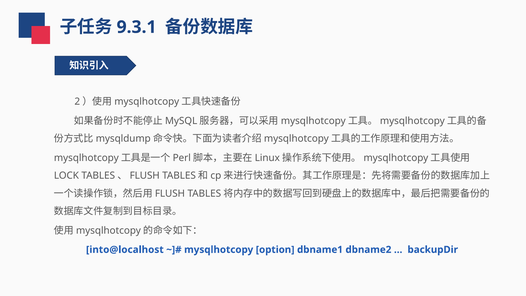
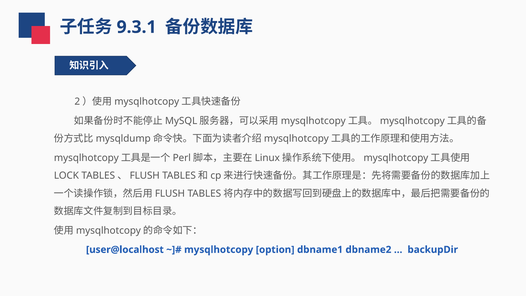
into@localhost: into@localhost -> user@localhost
